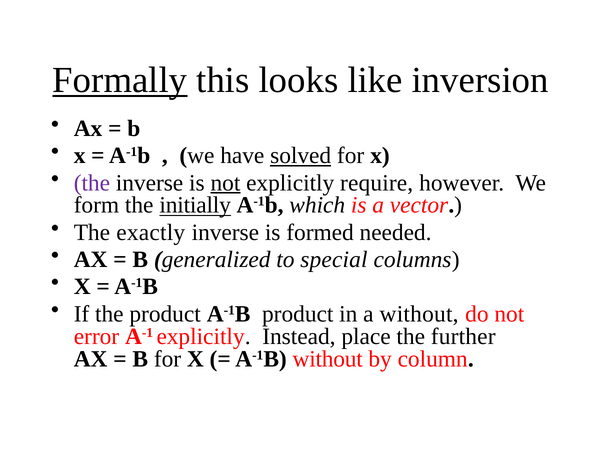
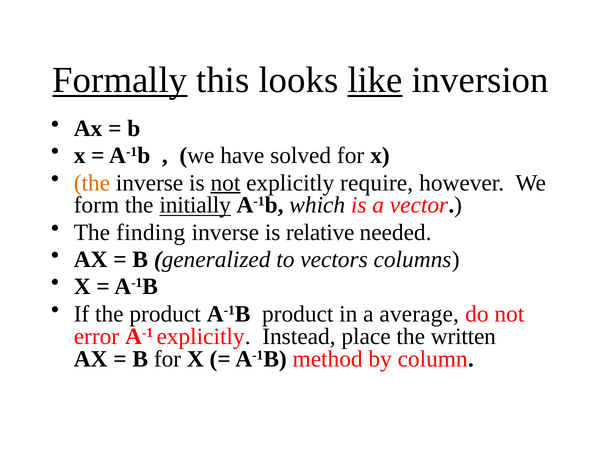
like underline: none -> present
solved underline: present -> none
the at (92, 183) colour: purple -> orange
exactly: exactly -> finding
formed: formed -> relative
special: special -> vectors
a without: without -> average
further: further -> written
A-1B without: without -> method
